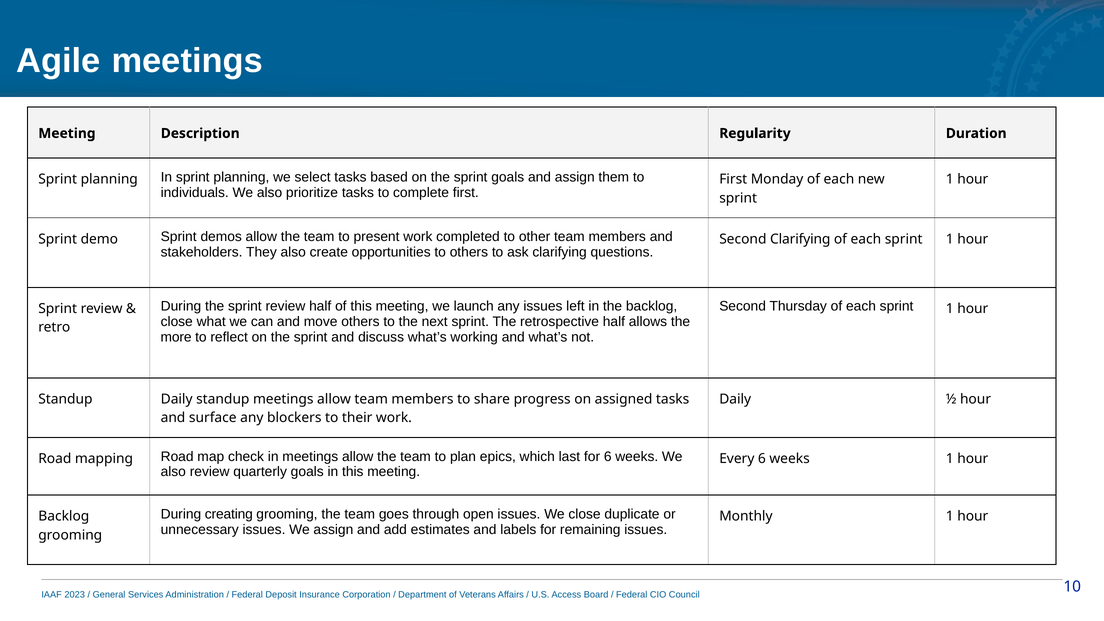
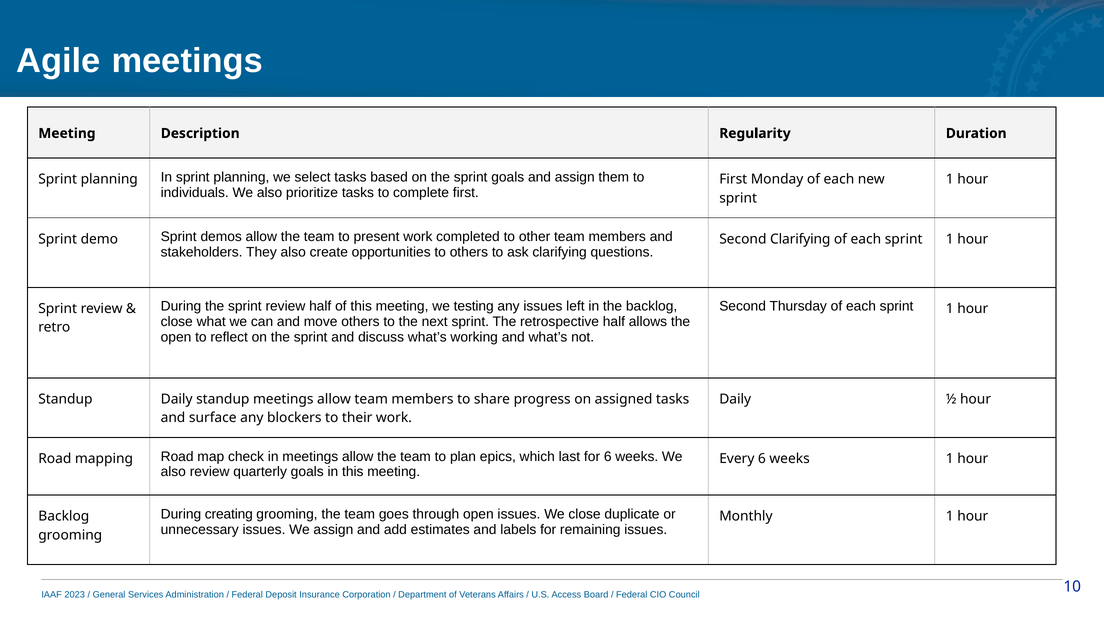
launch: launch -> testing
more at (176, 337): more -> open
